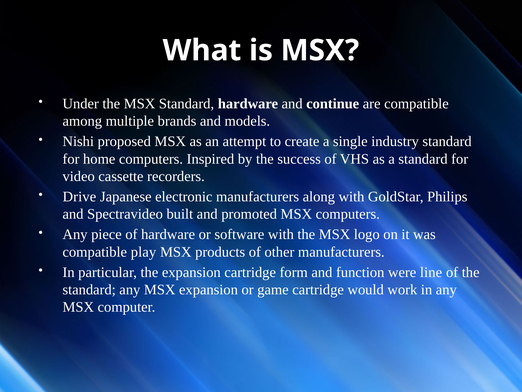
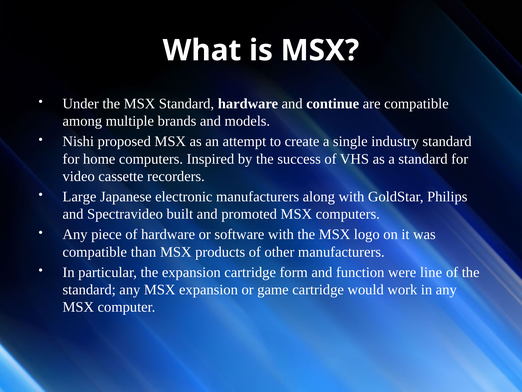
Drive: Drive -> Large
play: play -> than
